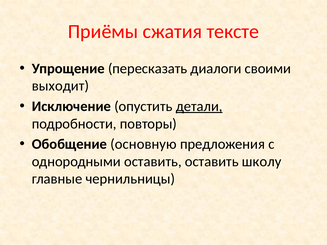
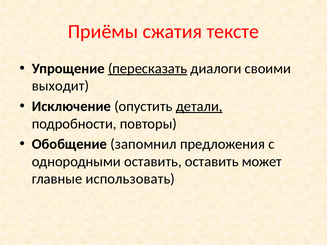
пересказать underline: none -> present
основную: основную -> запомнил
школу: школу -> может
чернильницы: чернильницы -> использовать
